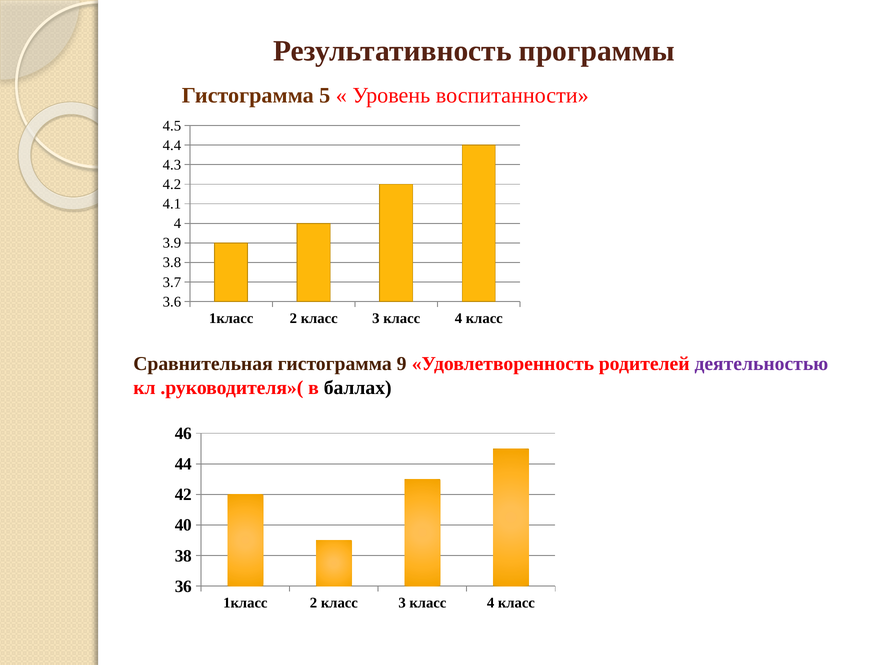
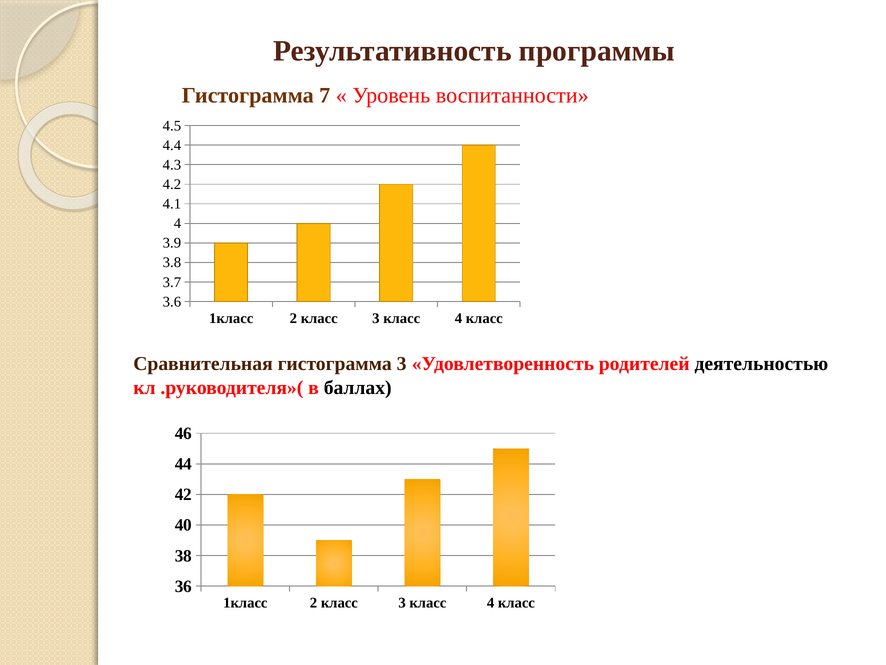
5: 5 -> 7
гистограмма 9: 9 -> 3
деятельностью colour: purple -> black
